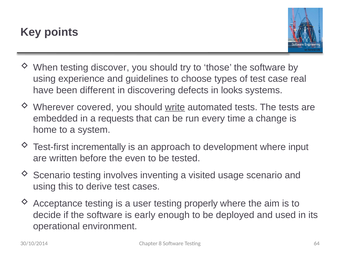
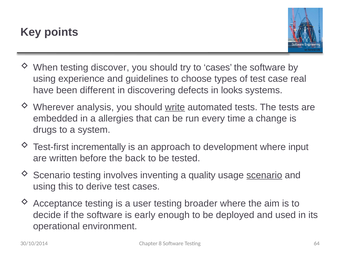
to those: those -> cases
covered: covered -> analysis
requests: requests -> allergies
home: home -> drugs
even: even -> back
visited: visited -> quality
scenario at (264, 175) underline: none -> present
properly: properly -> broader
